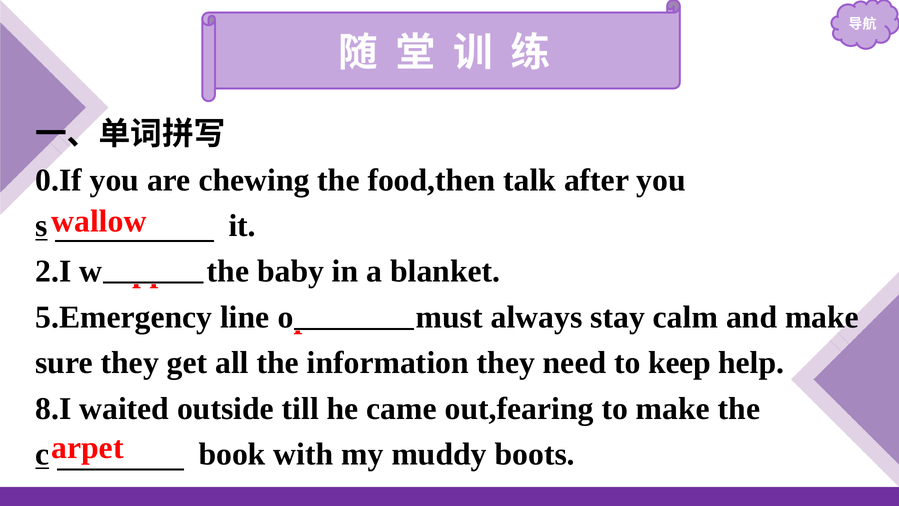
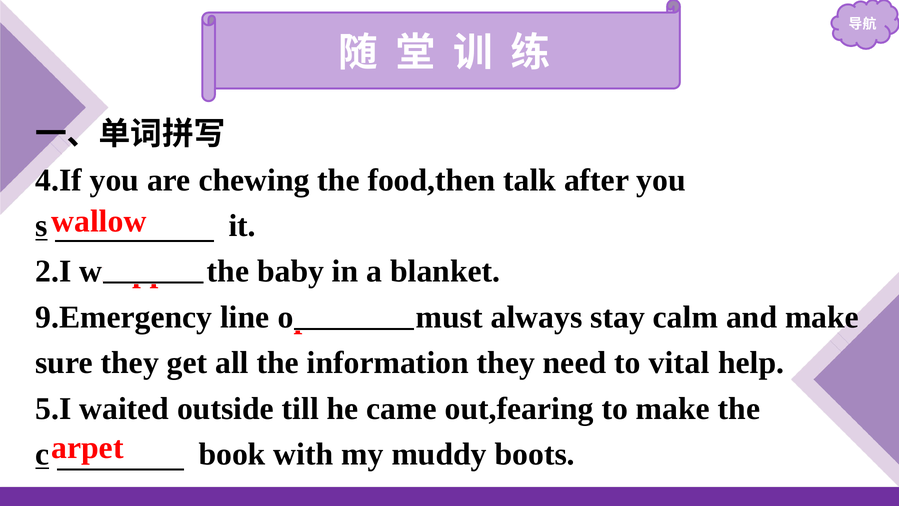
0.If: 0.If -> 4.If
5.Emergency: 5.Emergency -> 9.Emergency
keep: keep -> vital
8.I: 8.I -> 5.I
